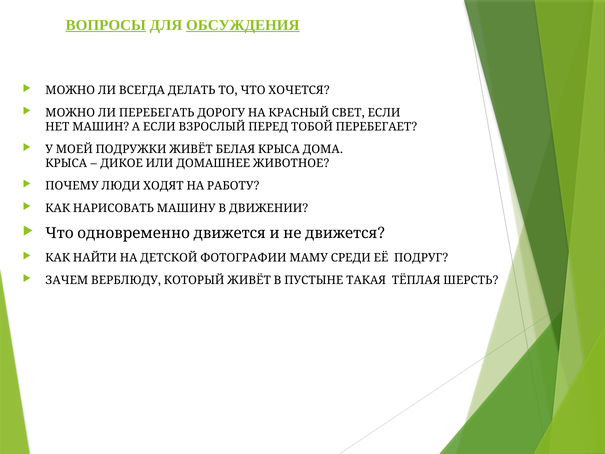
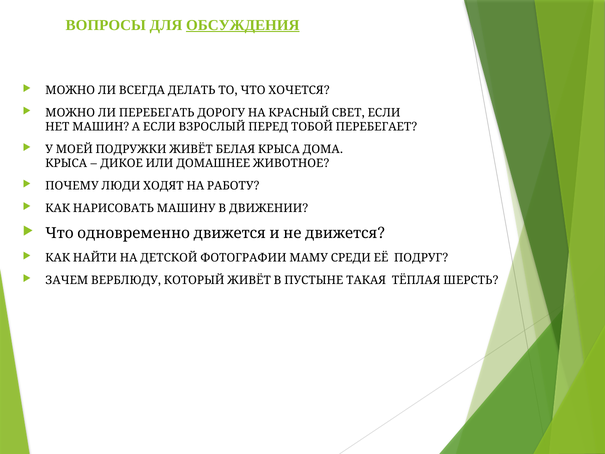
ВОПРОСЫ underline: present -> none
